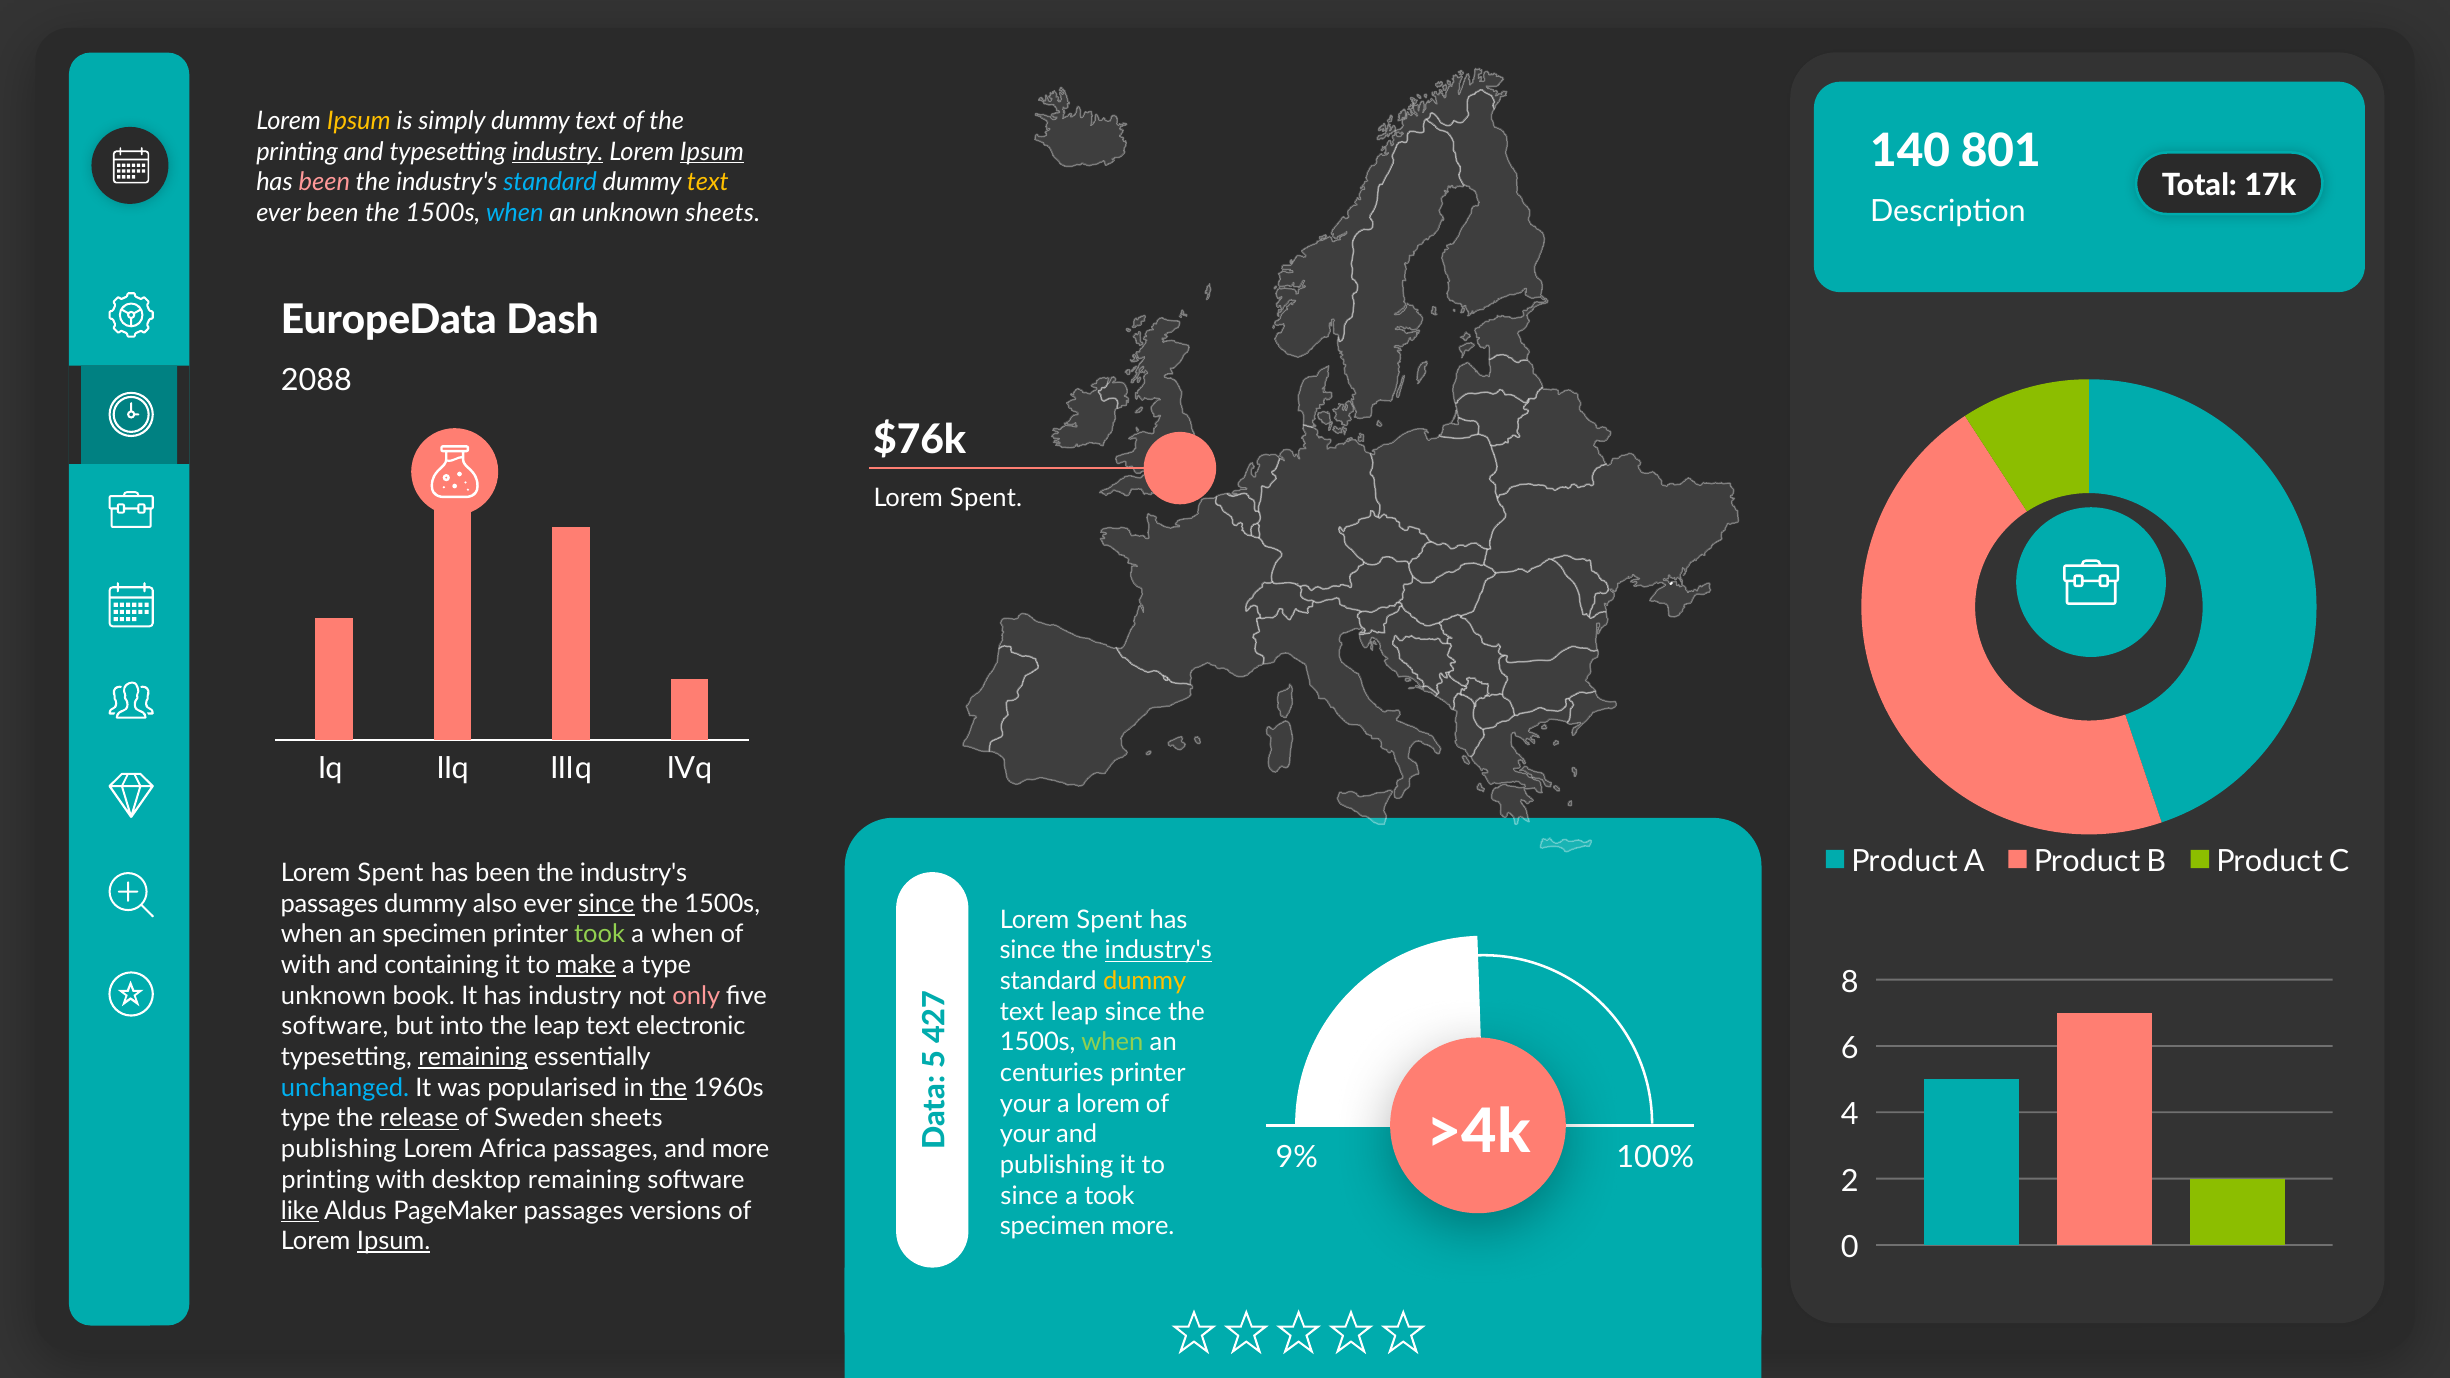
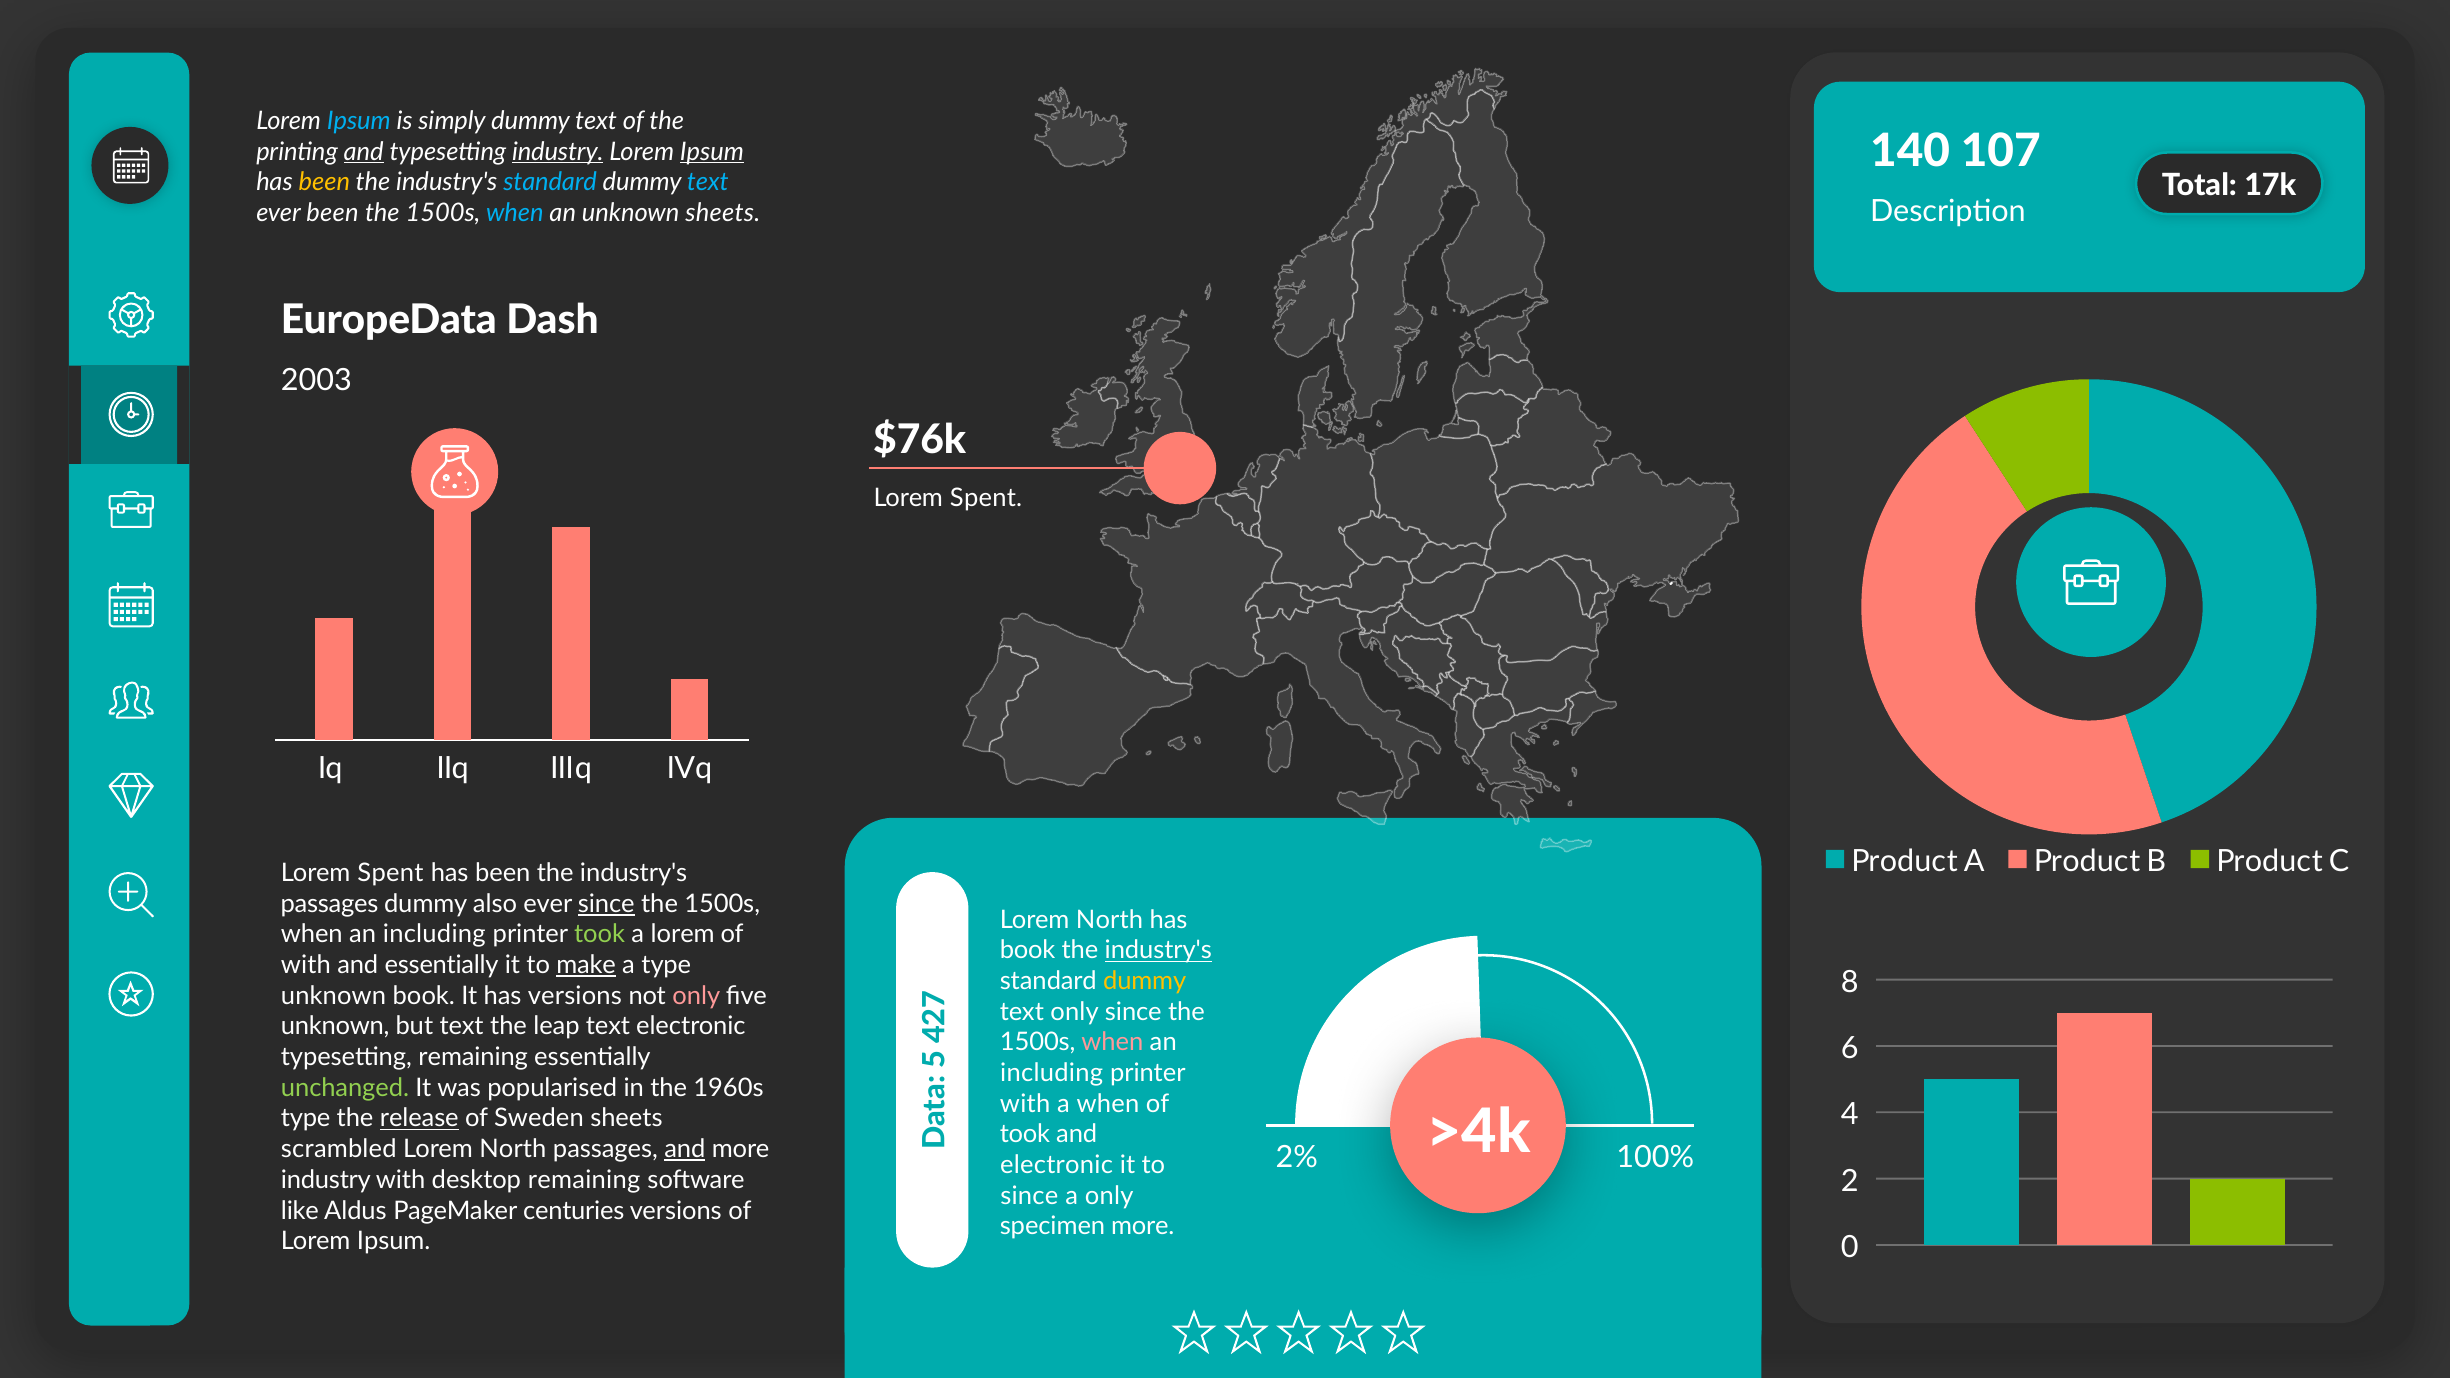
Ipsum at (359, 121) colour: yellow -> light blue
801: 801 -> 107
and at (364, 152) underline: none -> present
been at (324, 182) colour: pink -> yellow
text at (708, 182) colour: yellow -> light blue
2088: 2088 -> 2003
Spent at (1109, 920): Spent -> North
specimen at (435, 935): specimen -> including
a when: when -> lorem
since at (1028, 950): since -> book
and containing: containing -> essentially
has industry: industry -> versions
text leap: leap -> only
software at (335, 1027): software -> unknown
but into: into -> text
when at (1112, 1042) colour: light green -> pink
remaining at (473, 1057) underline: present -> none
centuries at (1052, 1073): centuries -> including
unchanged colour: light blue -> light green
the at (669, 1088) underline: present -> none
your at (1025, 1104): your -> with
a lorem: lorem -> when
your at (1025, 1135): your -> took
publishing at (339, 1149): publishing -> scrambled
Africa at (513, 1149): Africa -> North
and at (685, 1149) underline: none -> present
9%: 9% -> 2%
publishing at (1057, 1165): publishing -> electronic
printing at (326, 1180): printing -> industry
a took: took -> only
like underline: present -> none
PageMaker passages: passages -> centuries
Ipsum at (394, 1241) underline: present -> none
